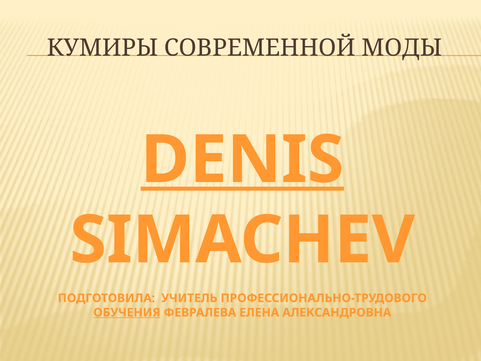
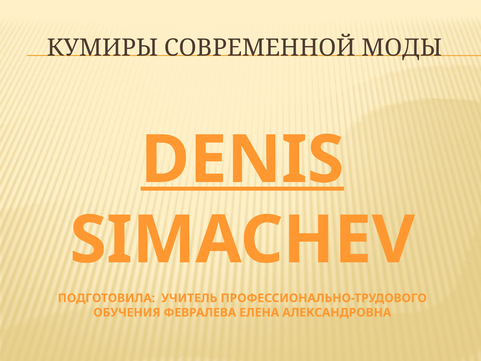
ОБУЧЕНИЯ underline: present -> none
